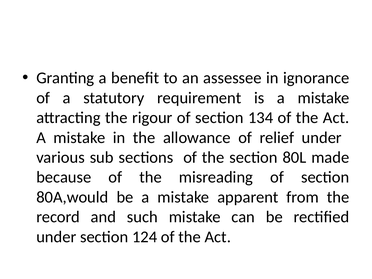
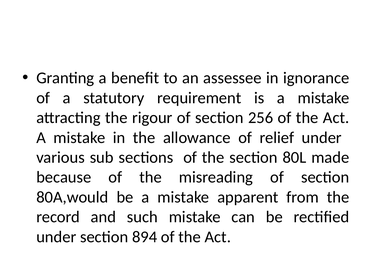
134: 134 -> 256
124: 124 -> 894
